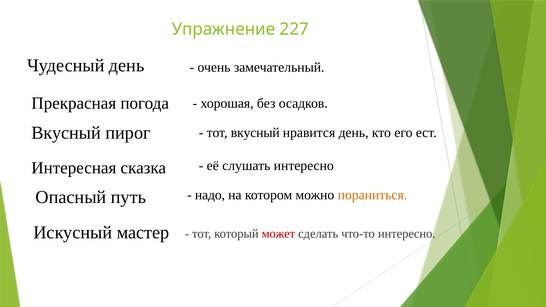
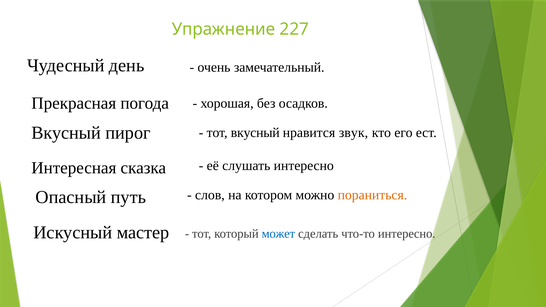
нравится день: день -> звук
надо: надо -> слов
может colour: red -> blue
